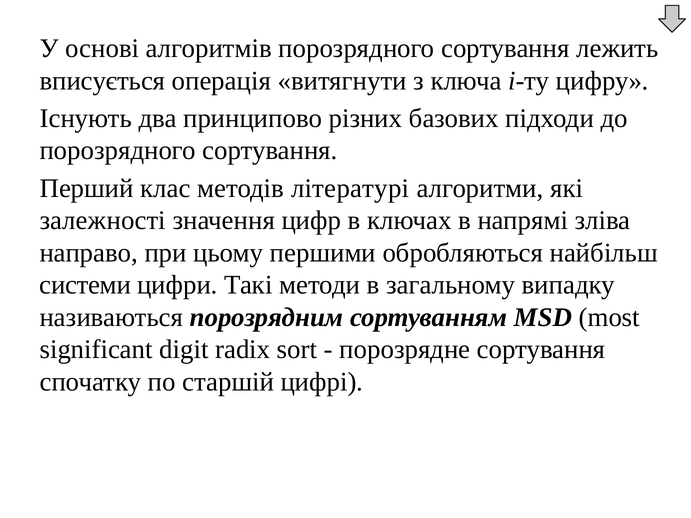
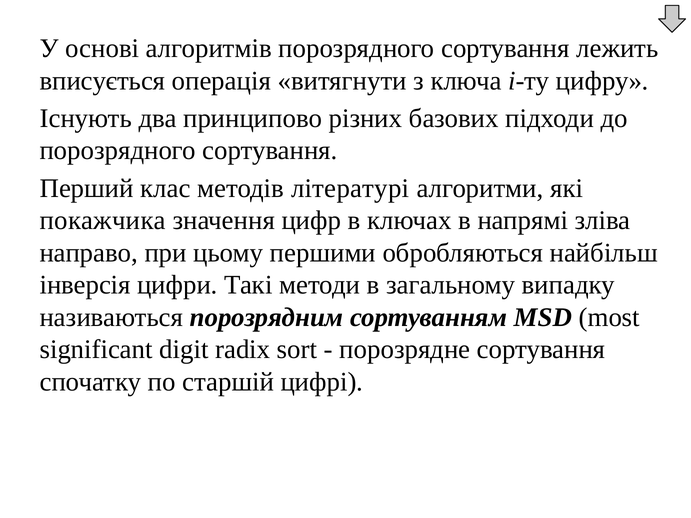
залежності: залежності -> покажчика
системи: системи -> інверсія
